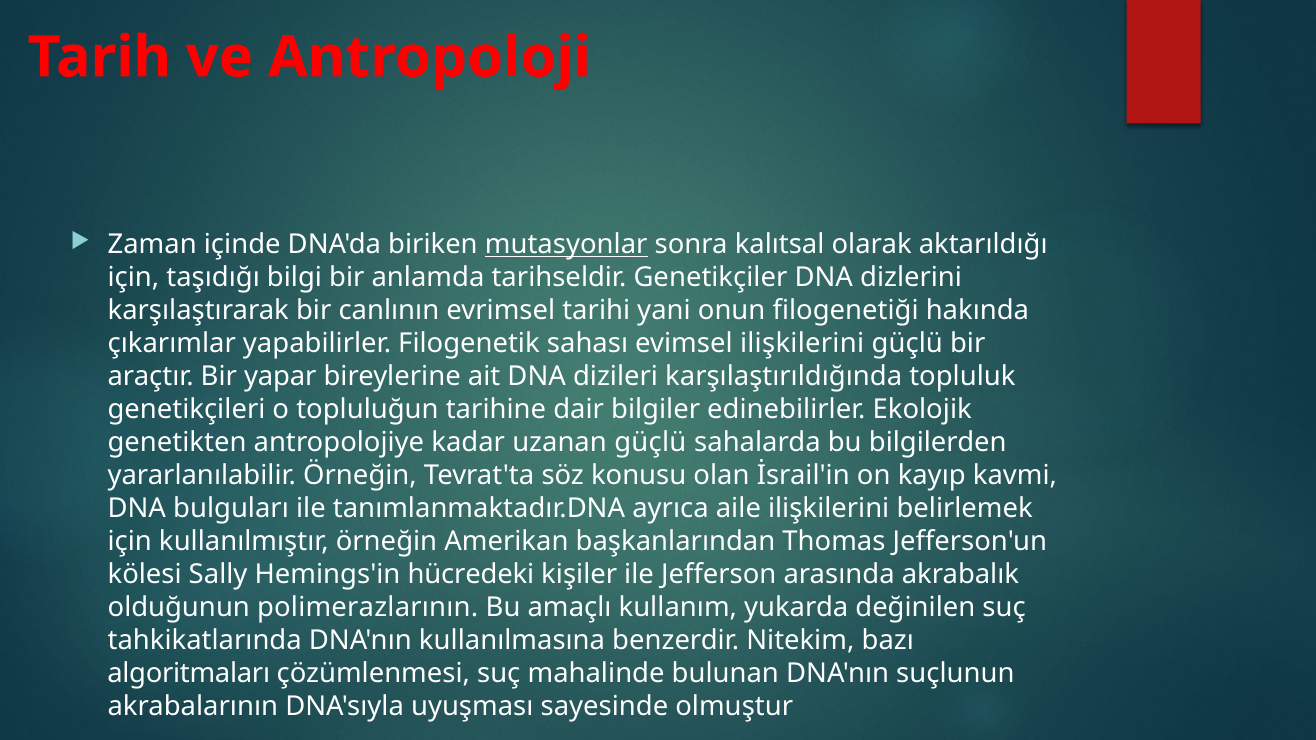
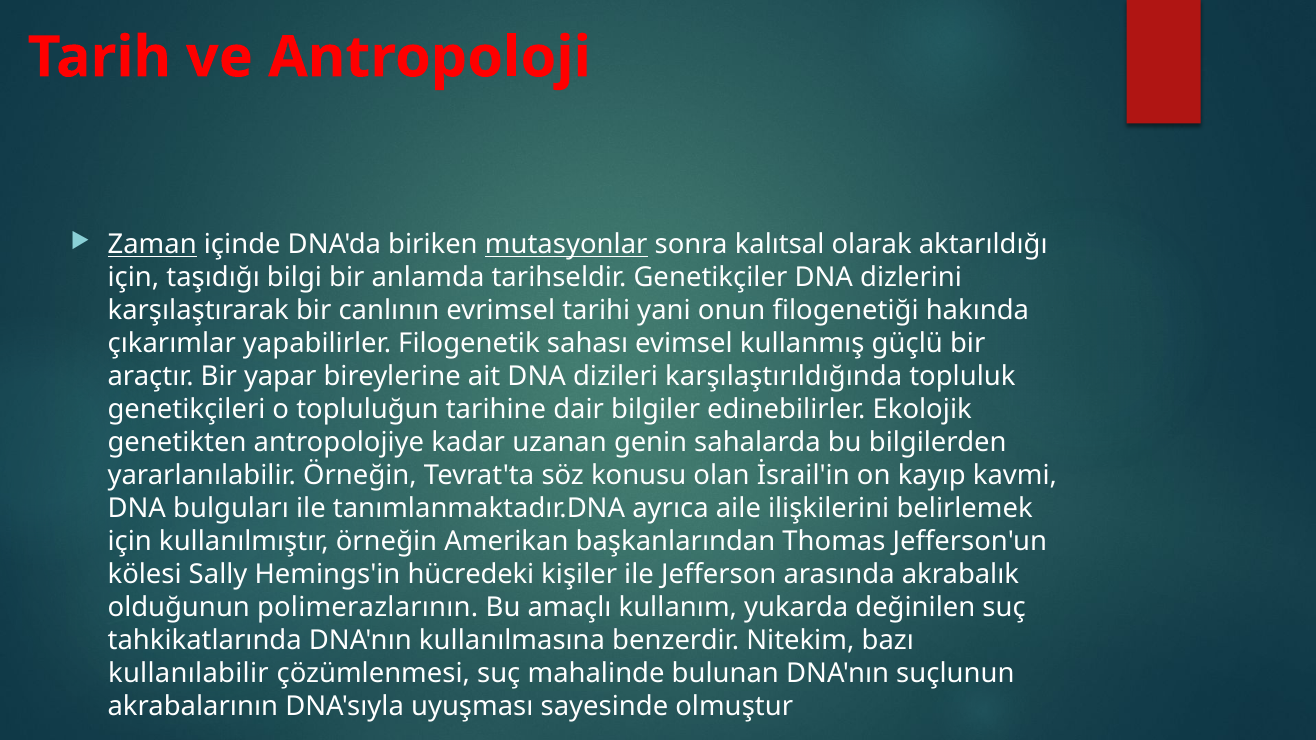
Zaman underline: none -> present
evimsel ilişkilerini: ilişkilerini -> kullanmış
uzanan güçlü: güçlü -> genin
algoritmaları: algoritmaları -> kullanılabilir
